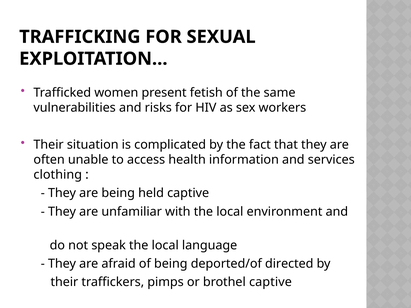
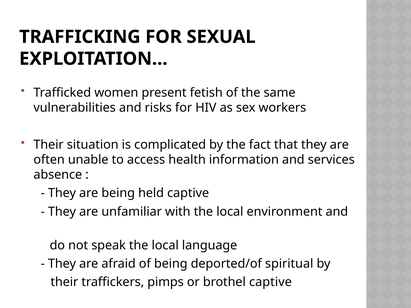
clothing: clothing -> absence
directed: directed -> spiritual
